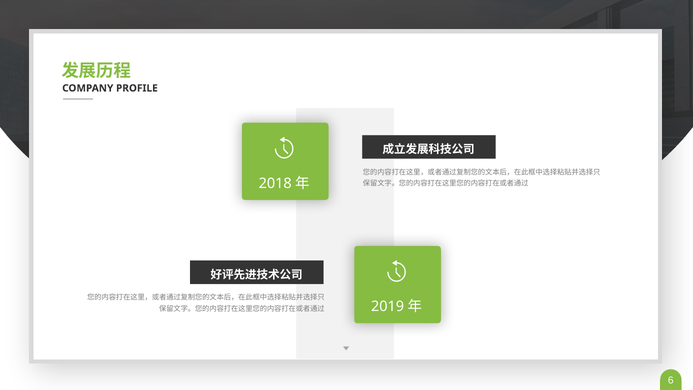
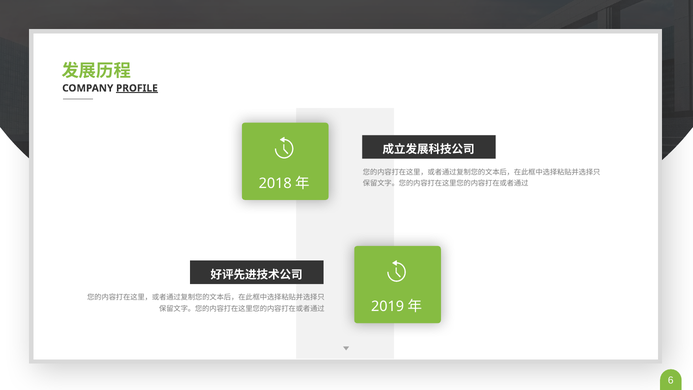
PROFILE underline: none -> present
